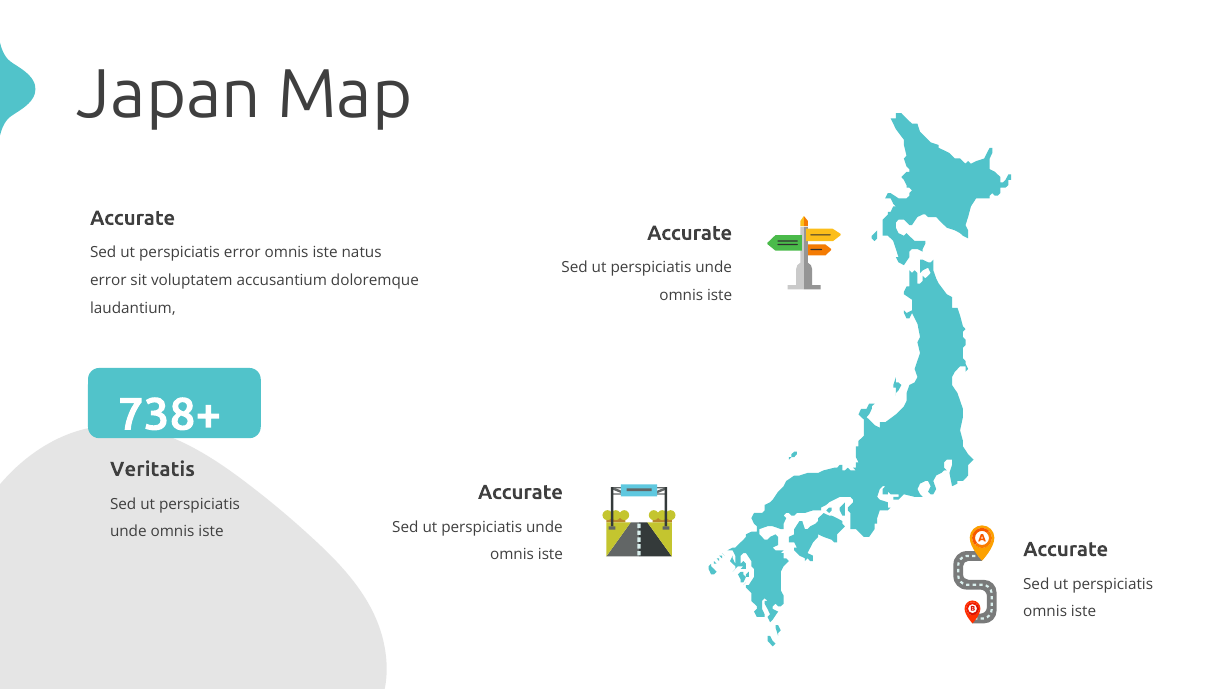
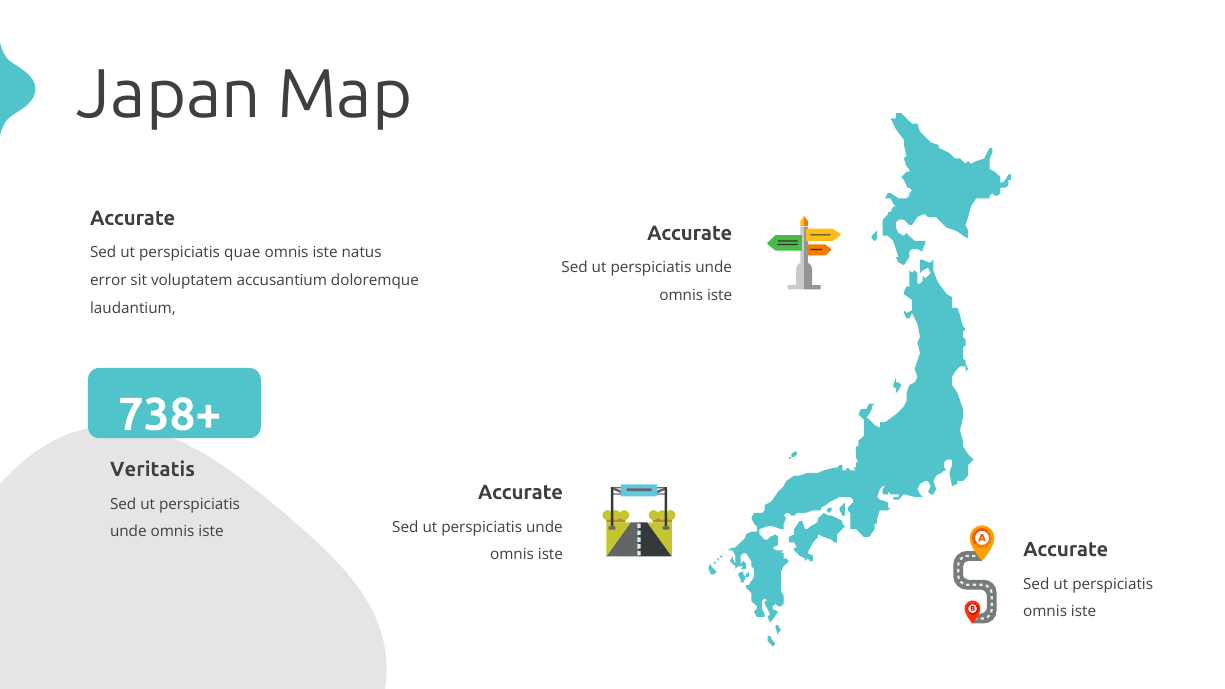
perspiciatis error: error -> quae
